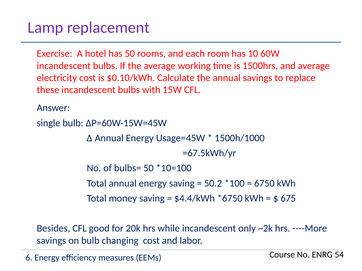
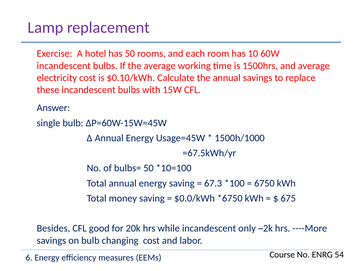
50.2: 50.2 -> 67.3
$4.4/kWh: $4.4/kWh -> $0.0/kWh
